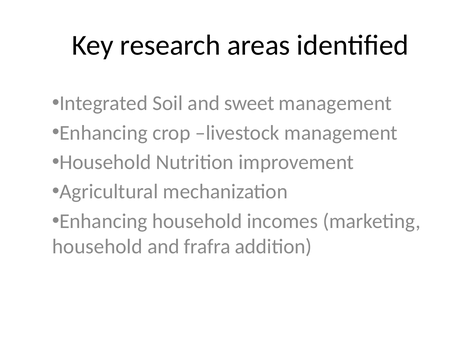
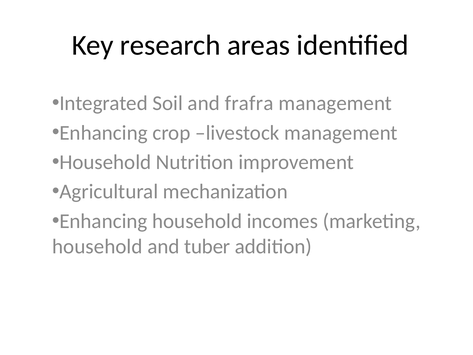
sweet: sweet -> frafra
frafra: frafra -> tuber
